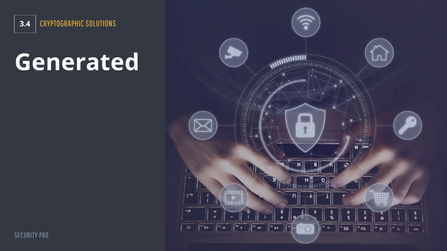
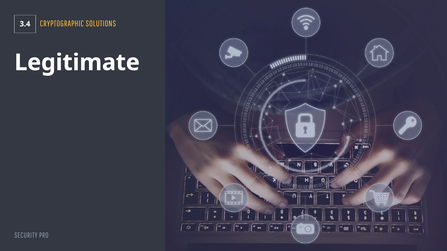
Generated: Generated -> Legitimate
